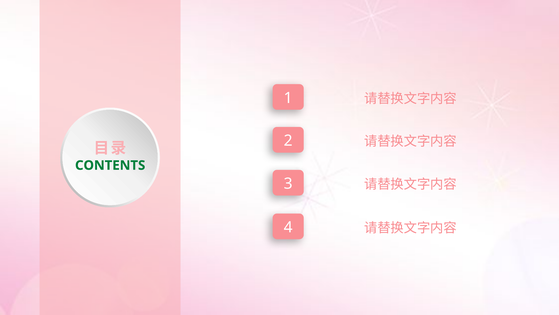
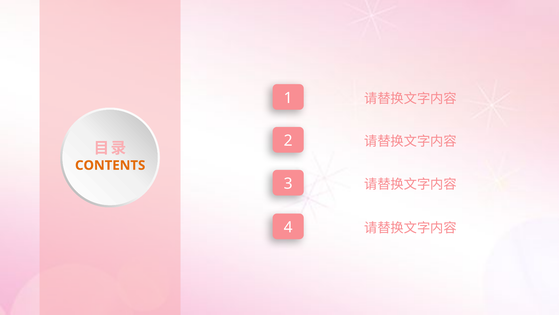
CONTENTS colour: green -> orange
